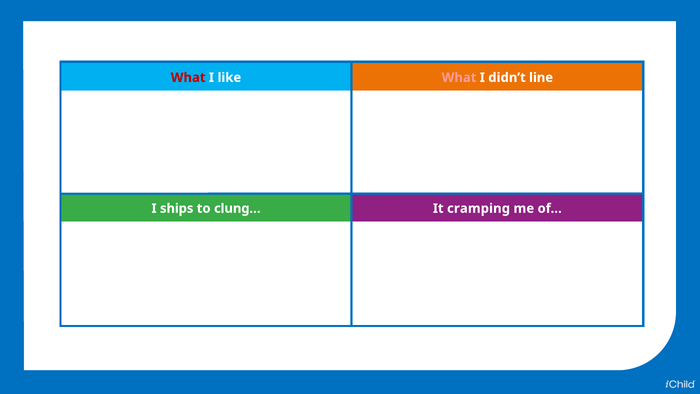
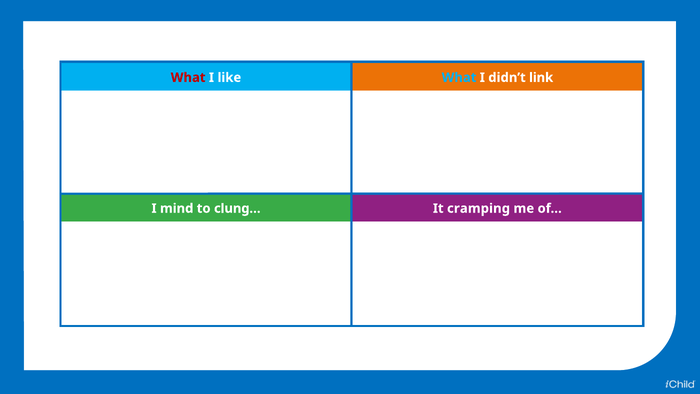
What at (459, 77) colour: pink -> light blue
line: line -> link
ships: ships -> mind
